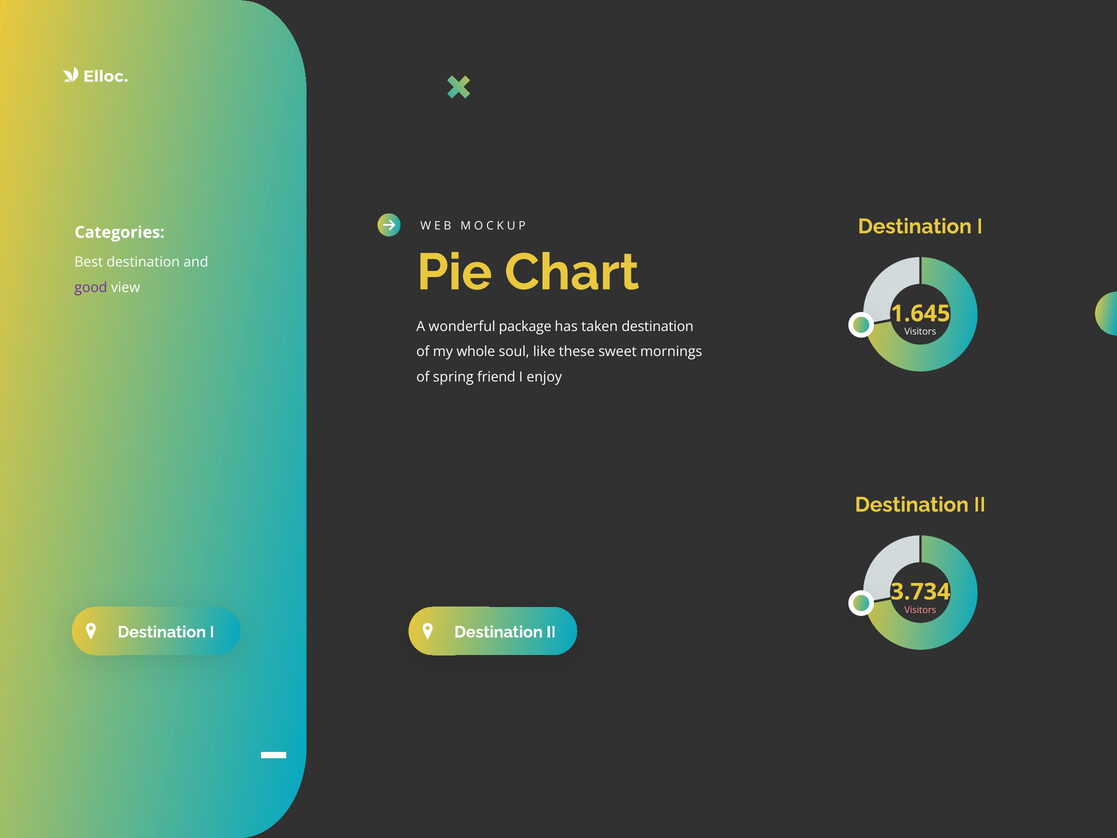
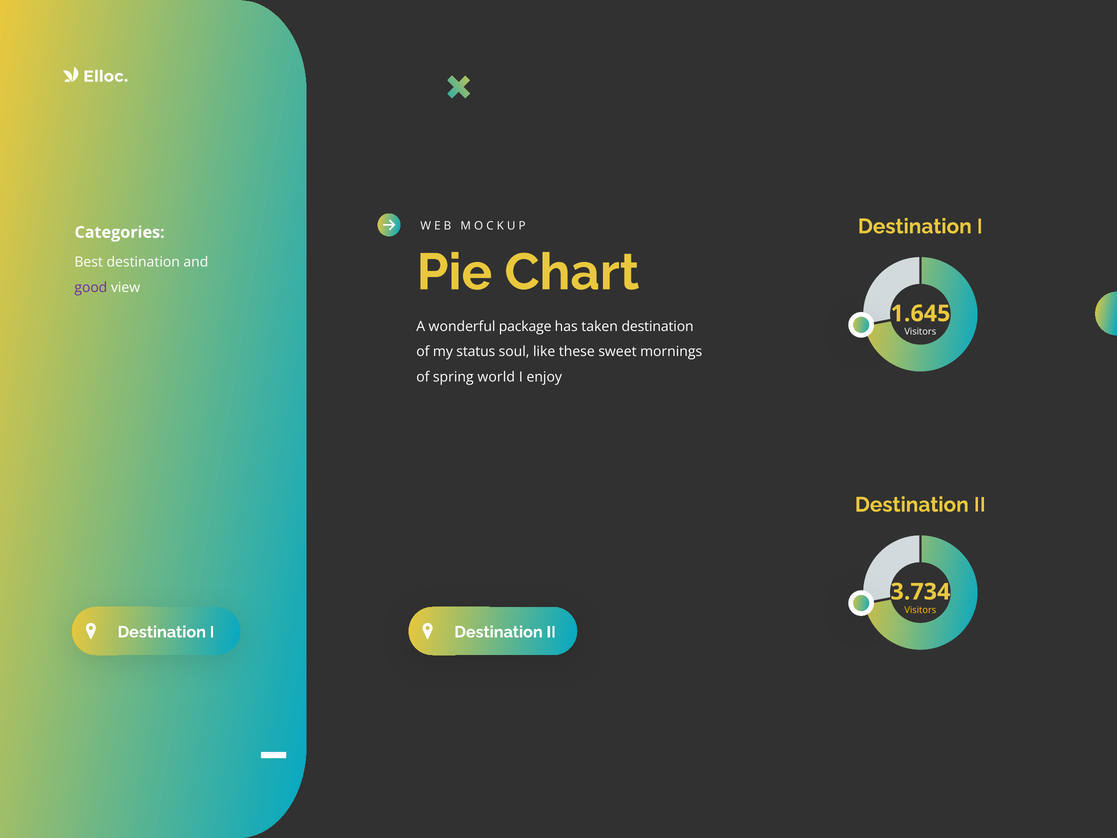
whole: whole -> status
friend: friend -> world
Visitors at (920, 610) colour: pink -> yellow
